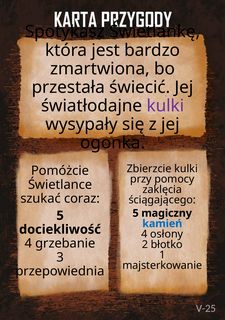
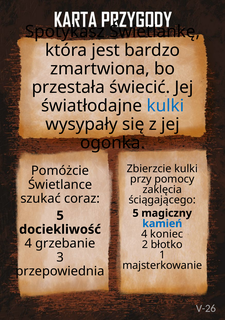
kulki at (165, 106) colour: purple -> blue
osłony: osłony -> koniec
V-25: V-25 -> V-26
